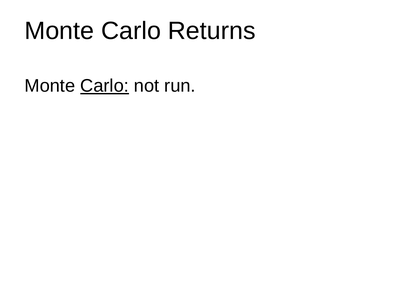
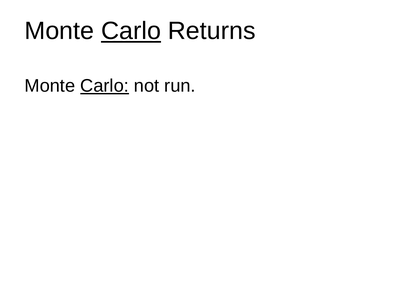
Carlo at (131, 31) underline: none -> present
